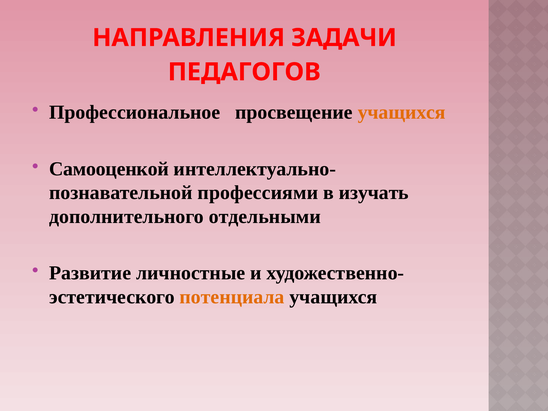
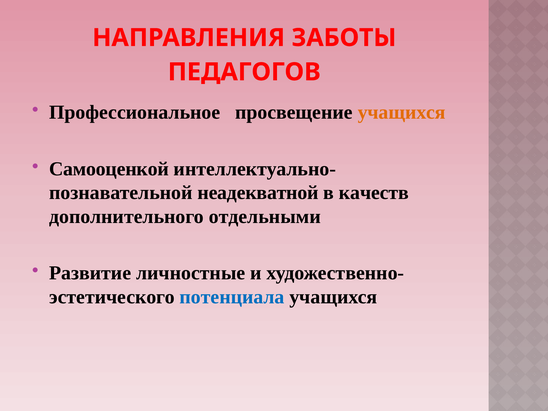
ЗАДАЧИ: ЗАДАЧИ -> ЗАБОТЫ
профессиями: профессиями -> неадекватной
изучать: изучать -> качеств
потенциала colour: orange -> blue
